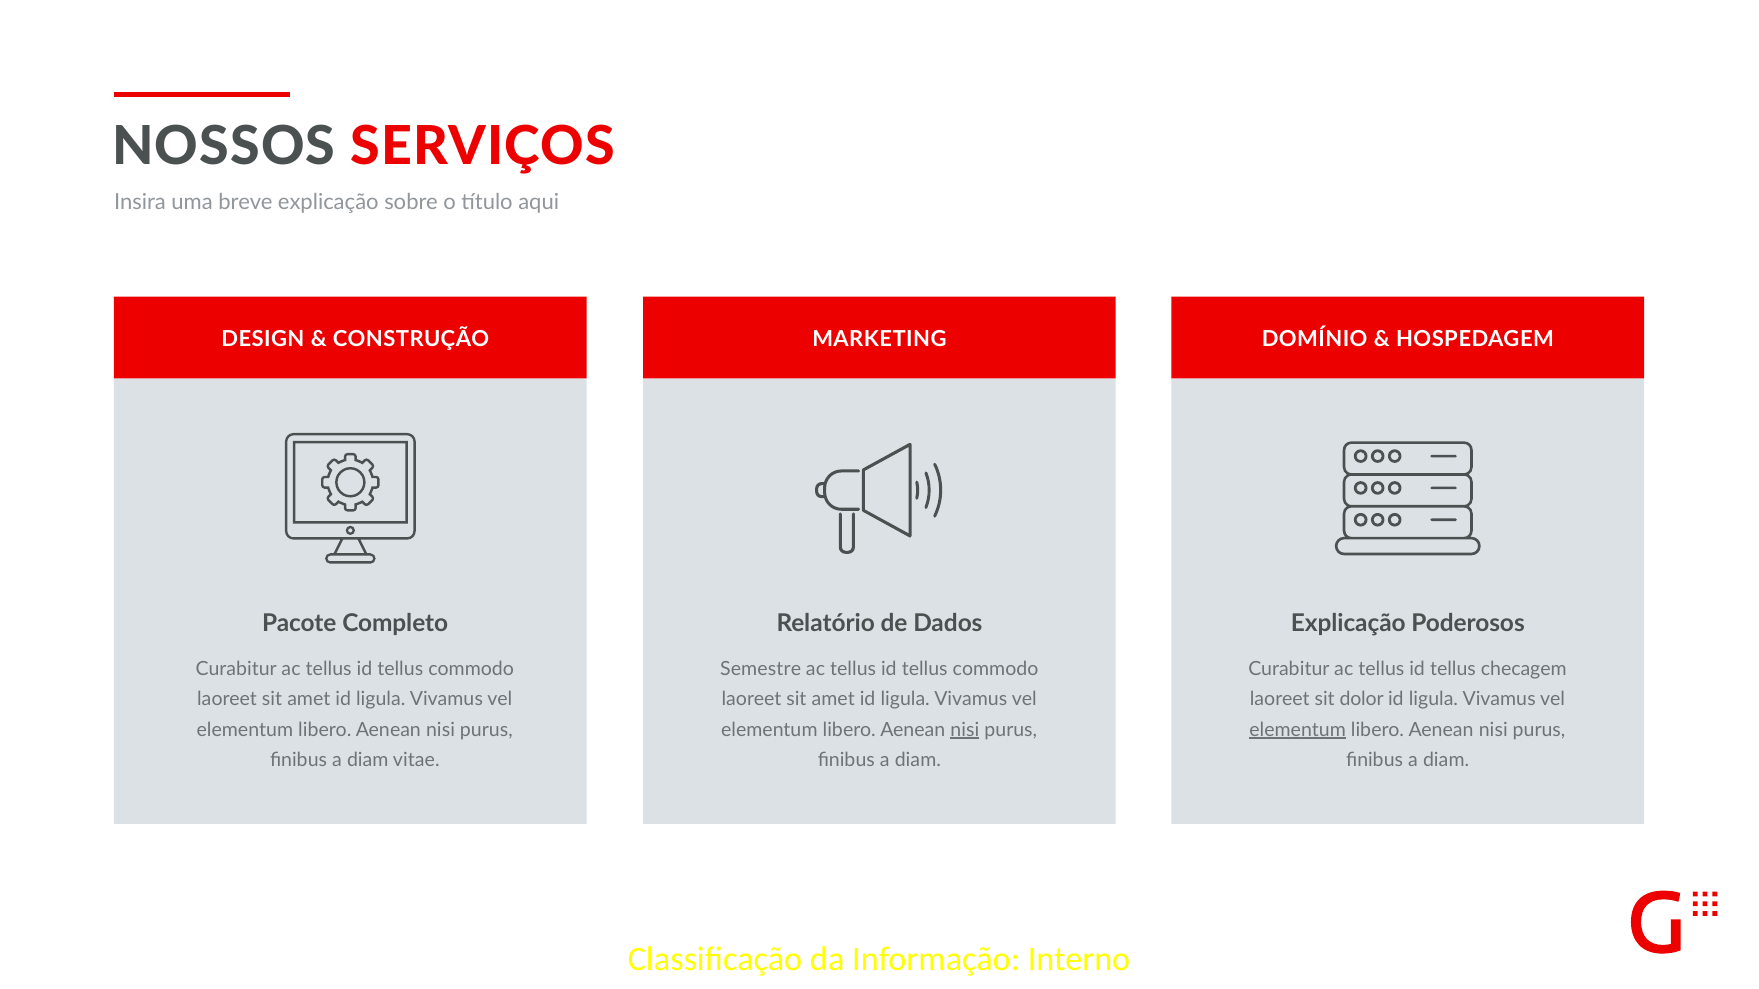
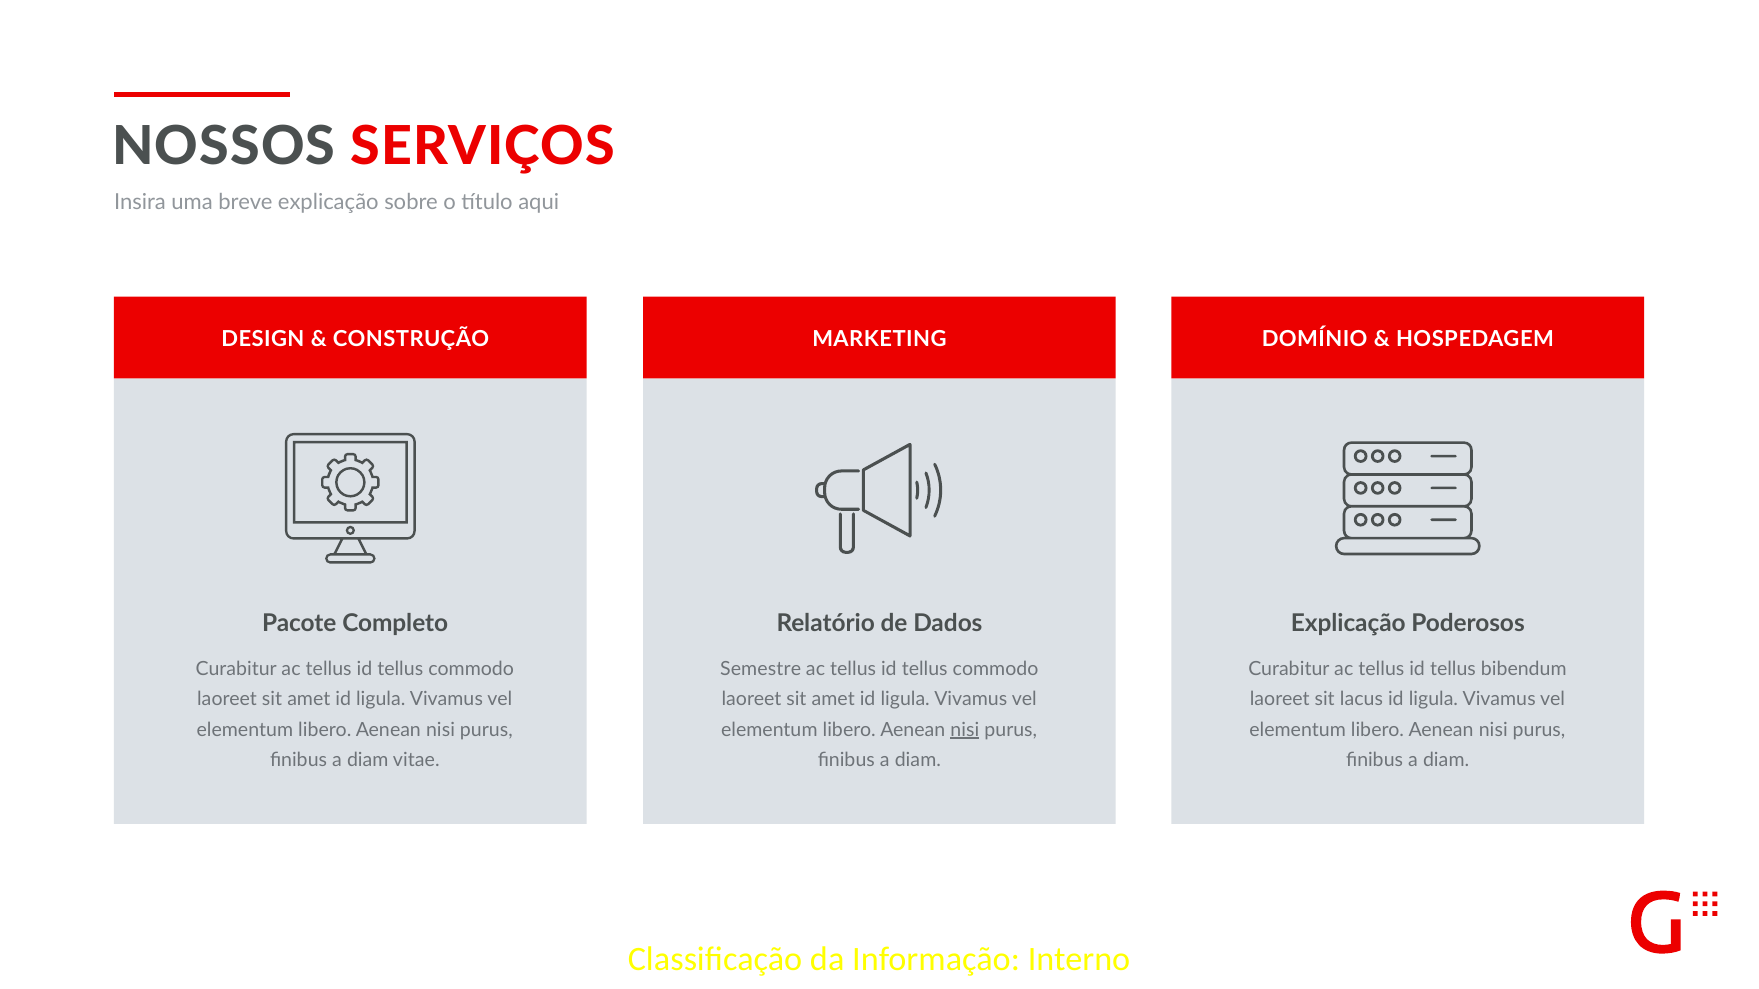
checagem: checagem -> bibendum
dolor: dolor -> lacus
elementum at (1298, 730) underline: present -> none
